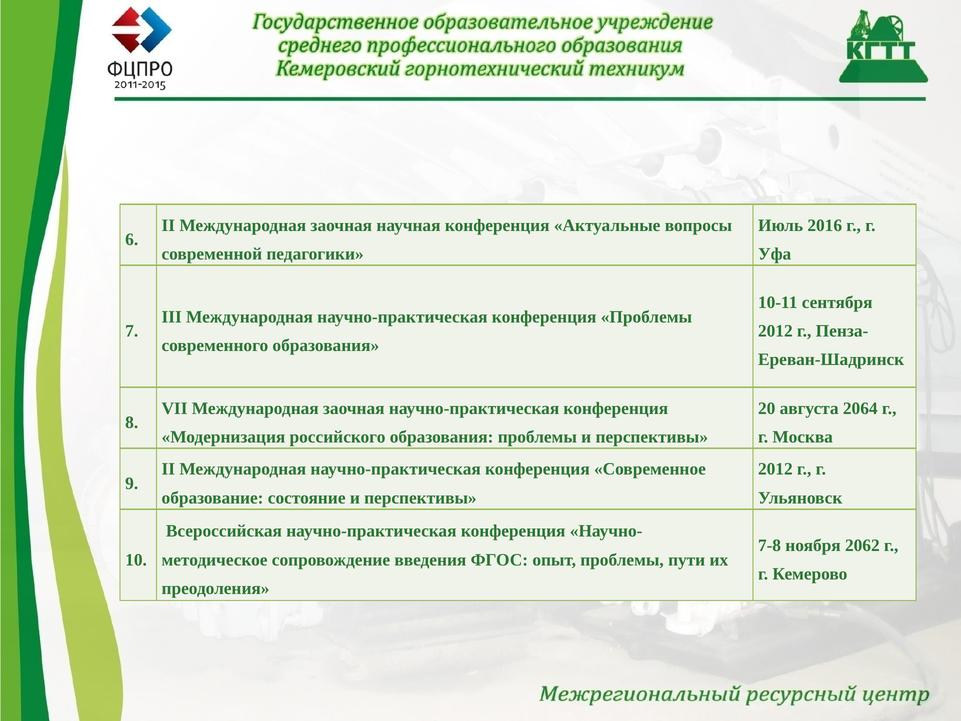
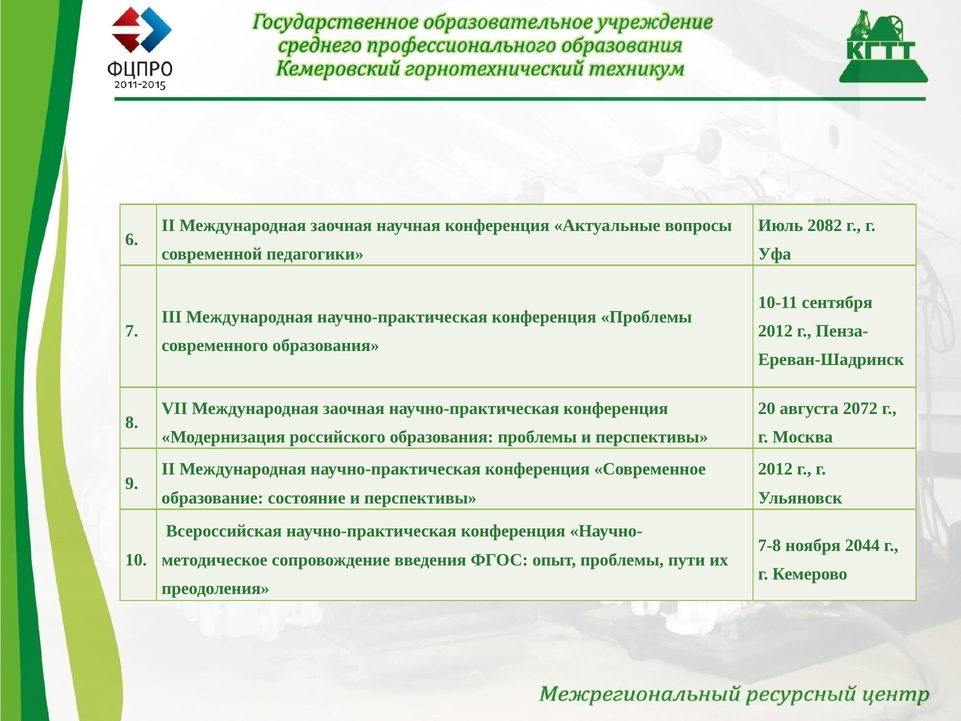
2016: 2016 -> 2082
2064: 2064 -> 2072
2062: 2062 -> 2044
